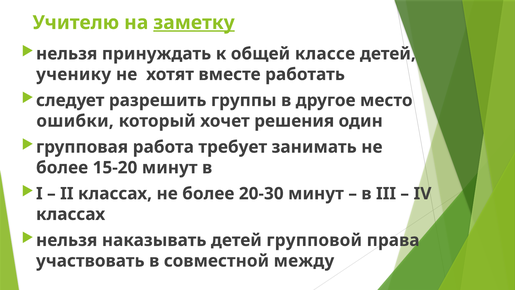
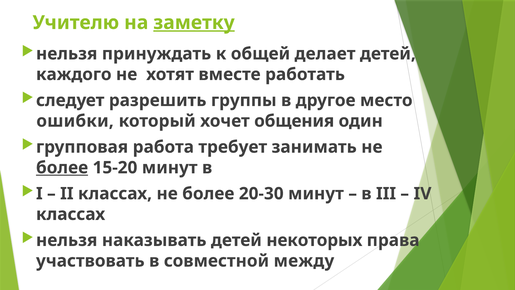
классе: классе -> делает
ученику: ученику -> каждого
решения: решения -> общения
более at (62, 167) underline: none -> present
групповой: групповой -> некоторых
